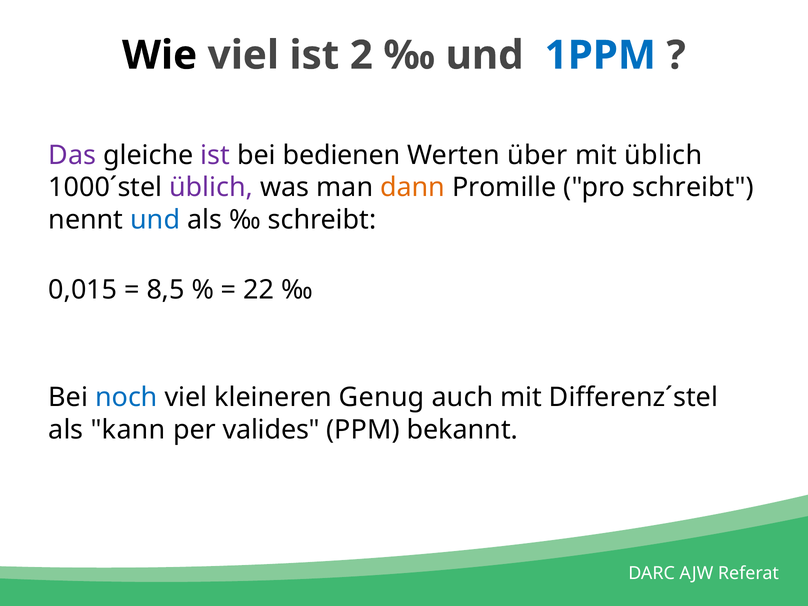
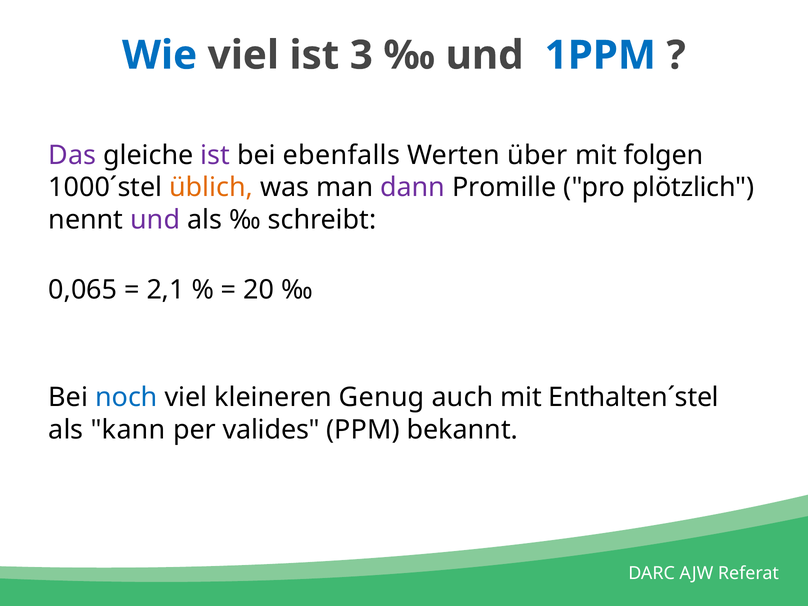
Wie colour: black -> blue
2: 2 -> 3
bedienen: bedienen -> ebenfalls
mit üblich: üblich -> folgen
üblich at (211, 188) colour: purple -> orange
dann colour: orange -> purple
pro schreibt: schreibt -> plötzlich
und at (155, 220) colour: blue -> purple
0,015: 0,015 -> 0,065
8,5: 8,5 -> 2,1
22: 22 -> 20
Differenz´stel: Differenz´stel -> Enthalten´stel
